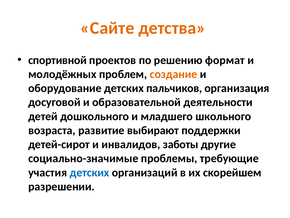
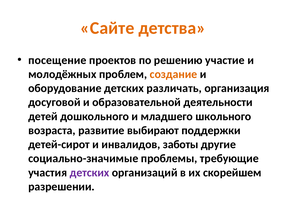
спортивной: спортивной -> посещение
формат: формат -> участие
пальчиков: пальчиков -> различать
детских at (89, 172) colour: blue -> purple
